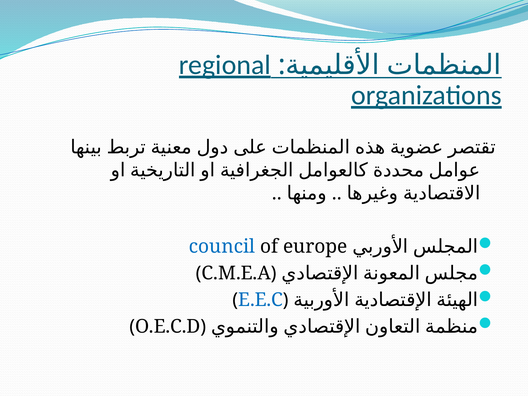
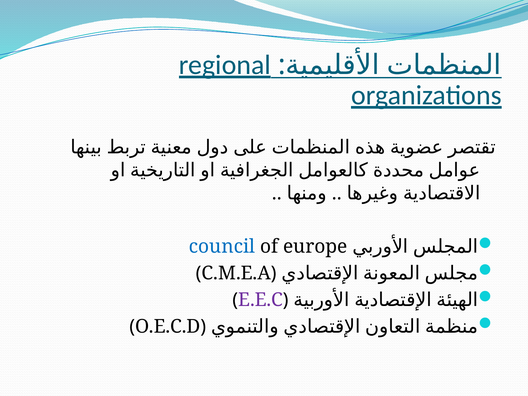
E.E.C colour: blue -> purple
